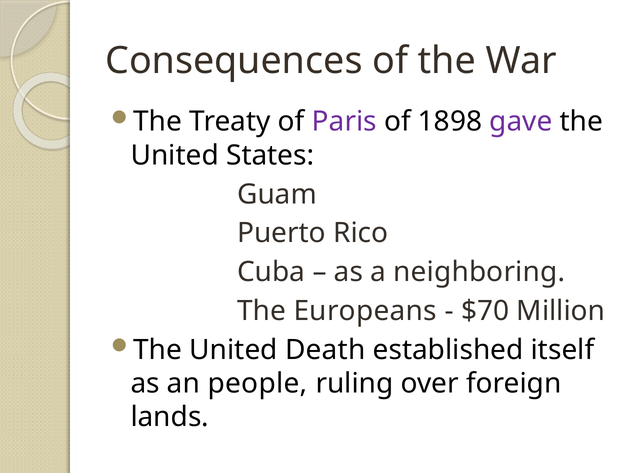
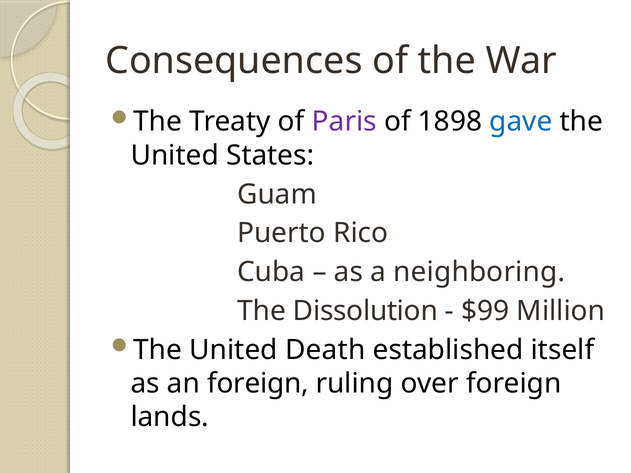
gave colour: purple -> blue
Europeans: Europeans -> Dissolution
$70: $70 -> $99
an people: people -> foreign
